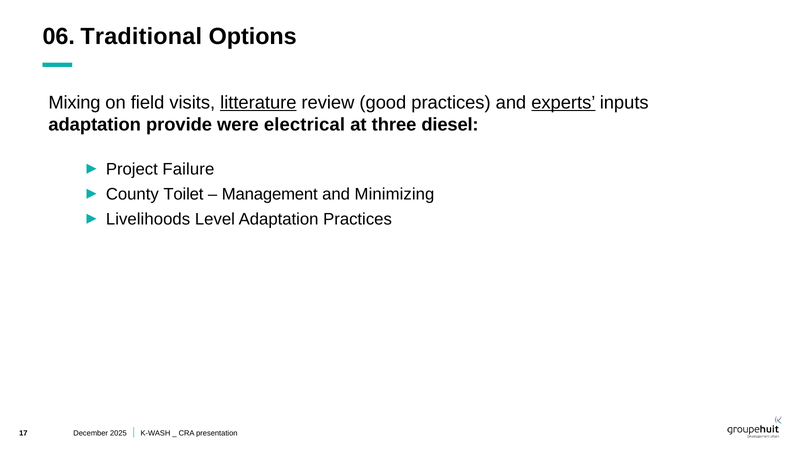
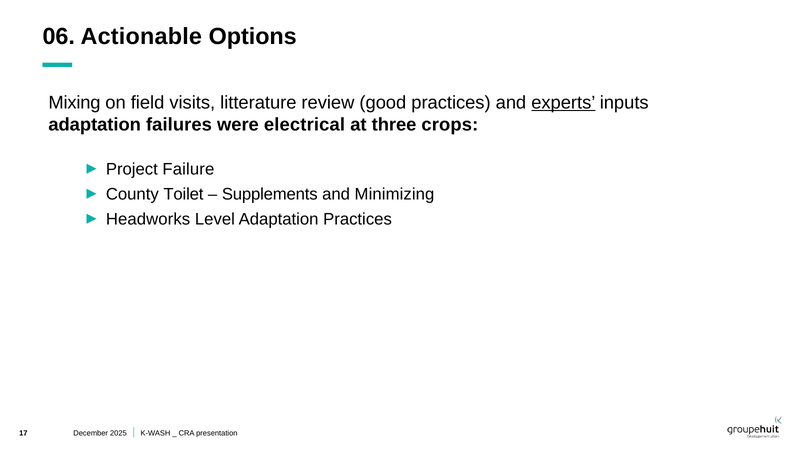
Traditional: Traditional -> Actionable
litterature underline: present -> none
provide: provide -> failures
diesel: diesel -> crops
Management: Management -> Supplements
Livelihoods: Livelihoods -> Headworks
